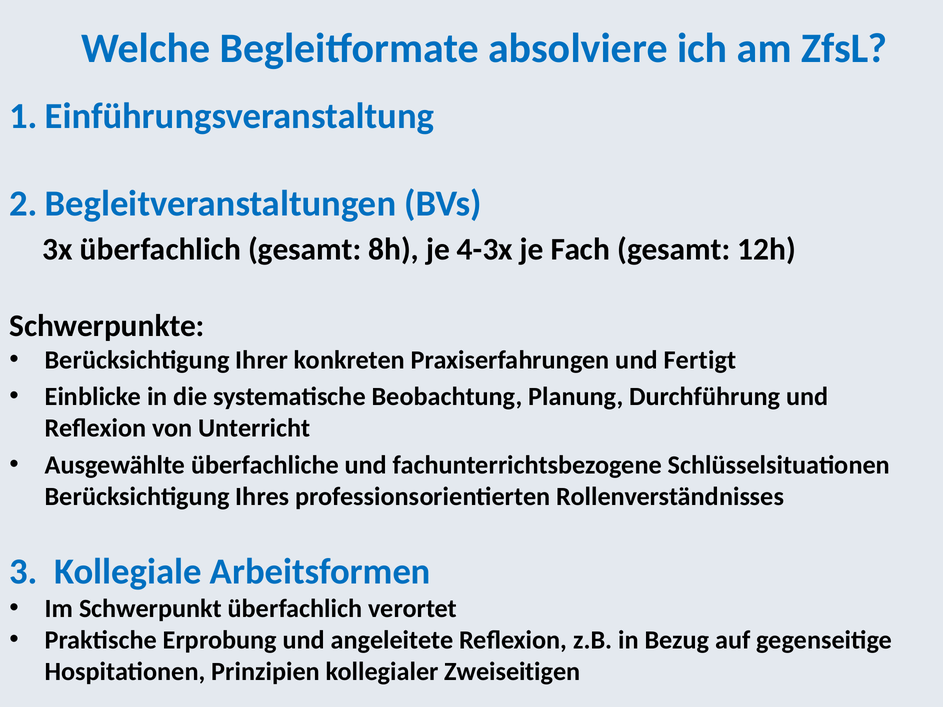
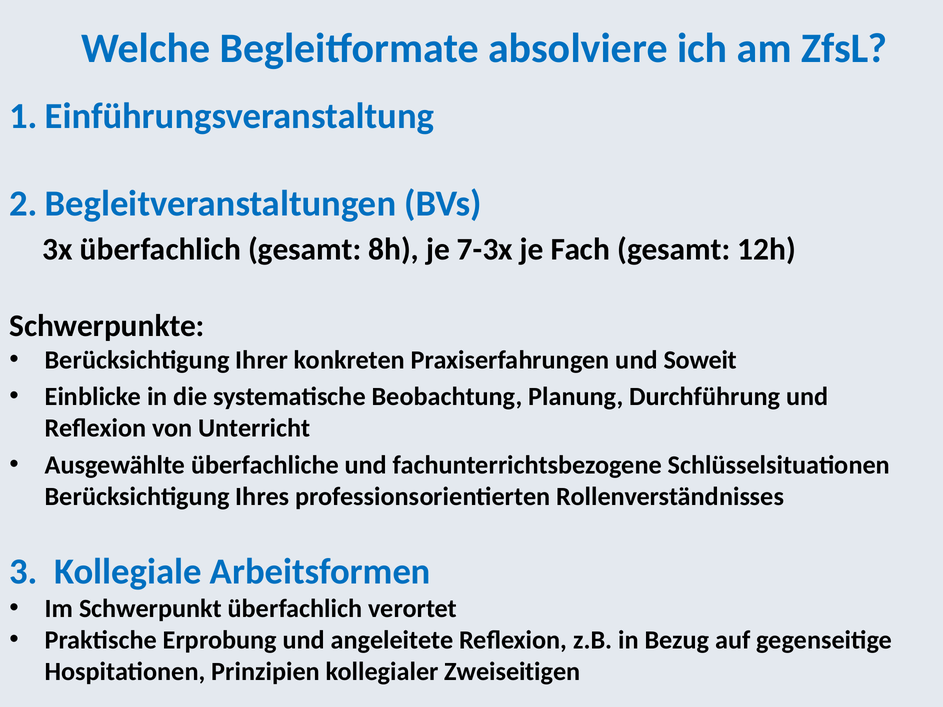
4-3x: 4-3x -> 7-3x
Fertigt: Fertigt -> Soweit
